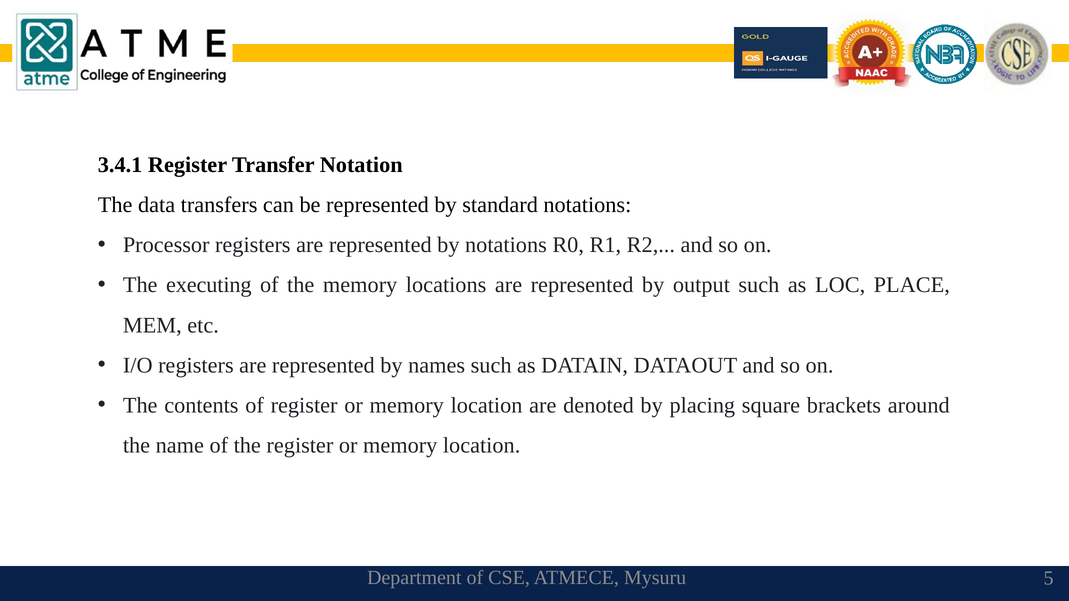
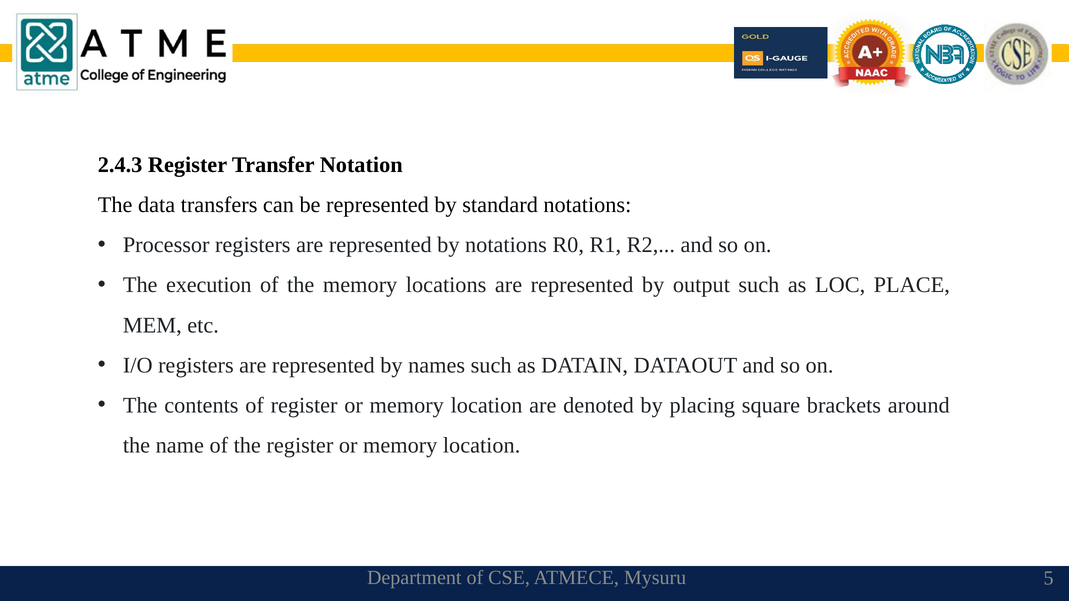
3.4.1: 3.4.1 -> 2.4.3
executing: executing -> execution
